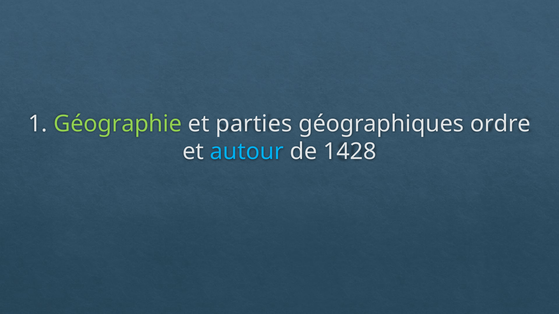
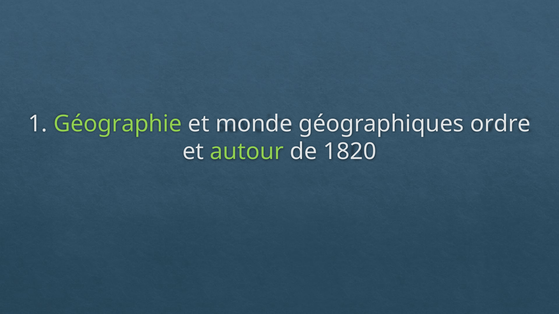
parties: parties -> monde
autour colour: light blue -> light green
1428: 1428 -> 1820
